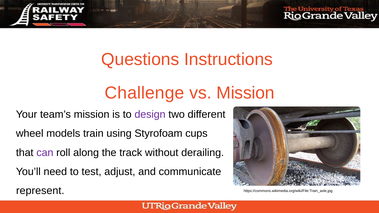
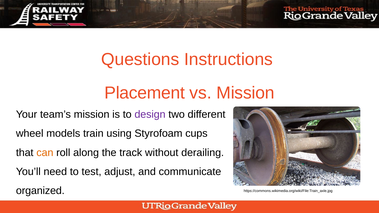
Challenge: Challenge -> Placement
can colour: purple -> orange
represent: represent -> organized
